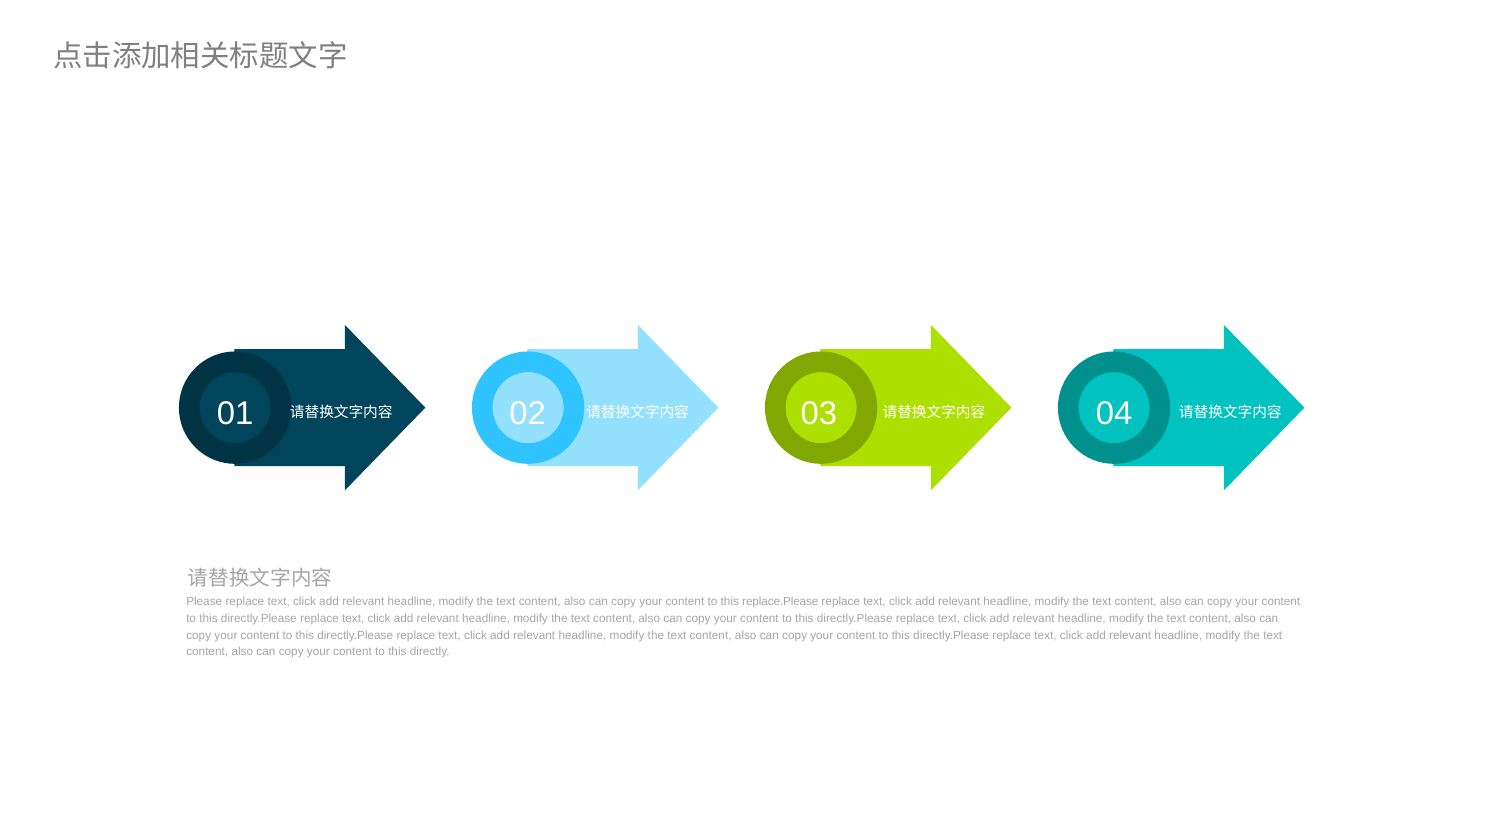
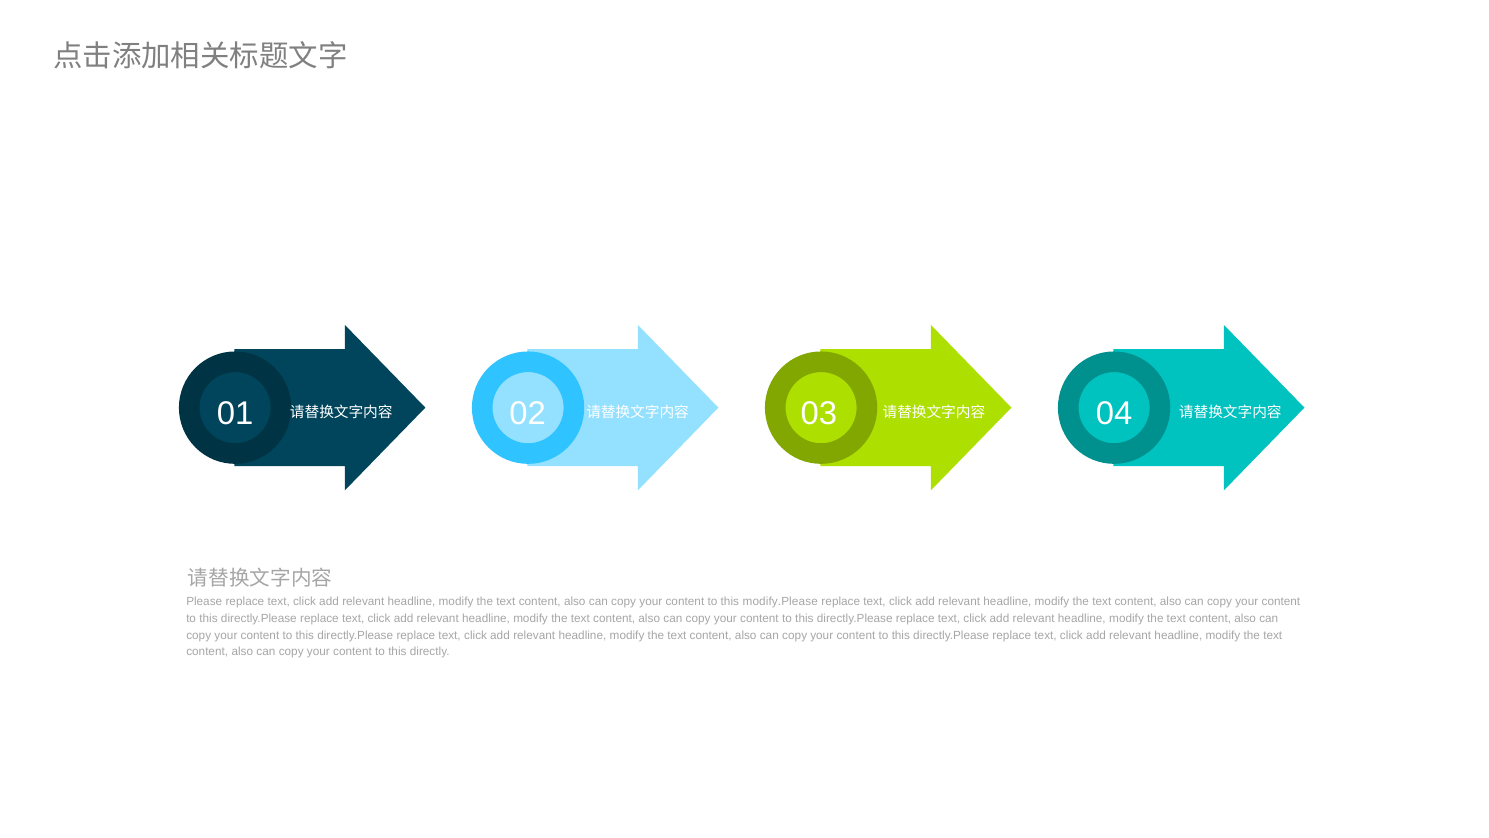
replace.Please: replace.Please -> modify.Please
